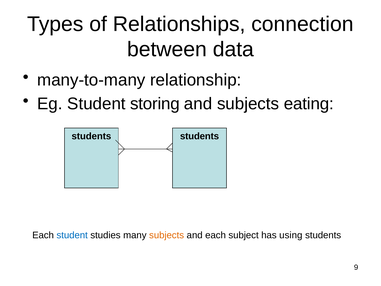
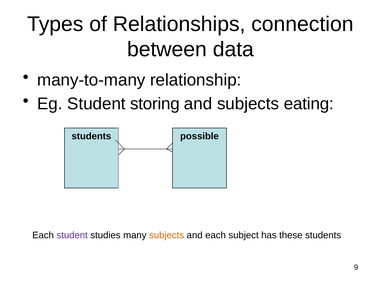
students at (200, 136): students -> possible
student at (72, 235) colour: blue -> purple
using: using -> these
